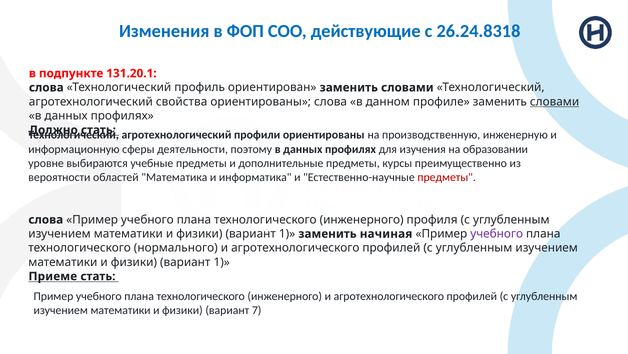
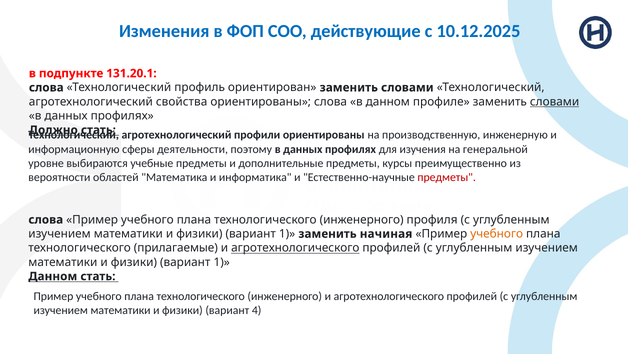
26.24.8318: 26.24.8318 -> 10.12.2025
образовании: образовании -> генеральной
учебного at (497, 233) colour: purple -> orange
нормального: нормального -> прилагаемые
агротехнологического at (295, 248) underline: none -> present
Приеме at (53, 276): Приеме -> Данном
7: 7 -> 4
